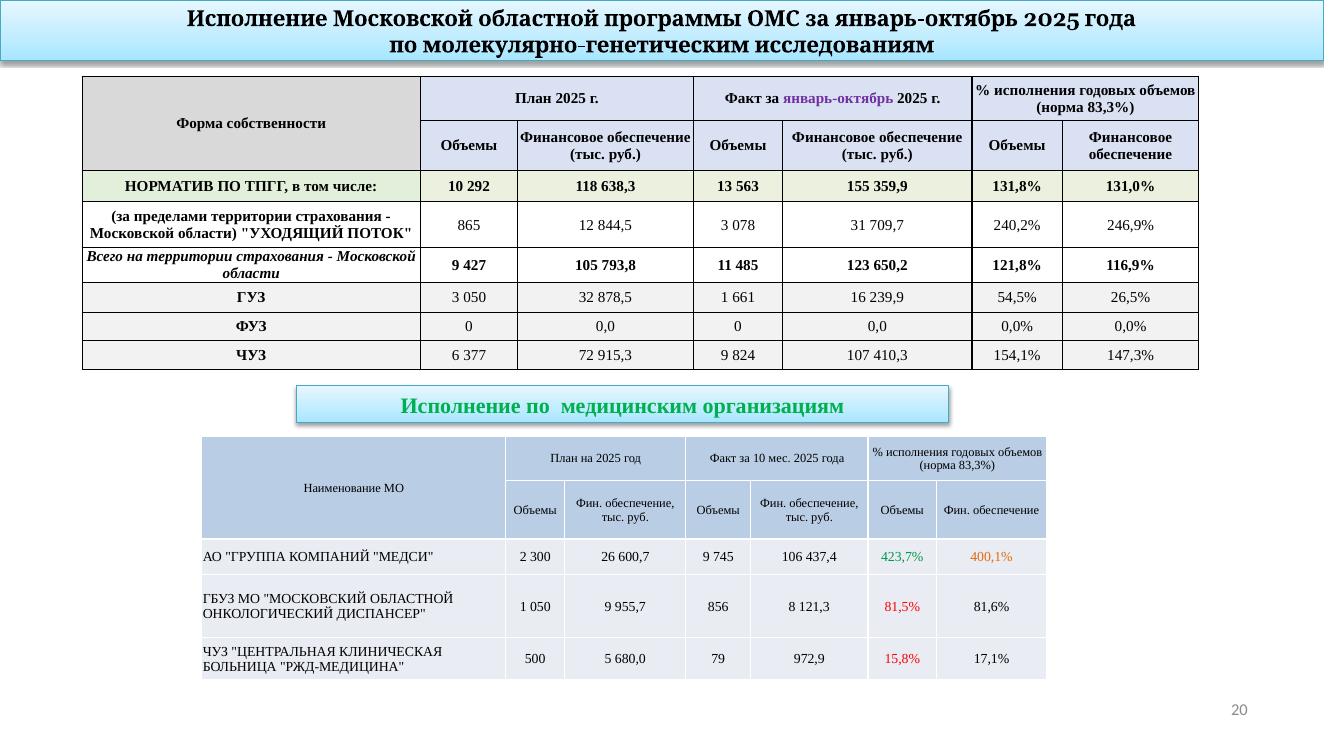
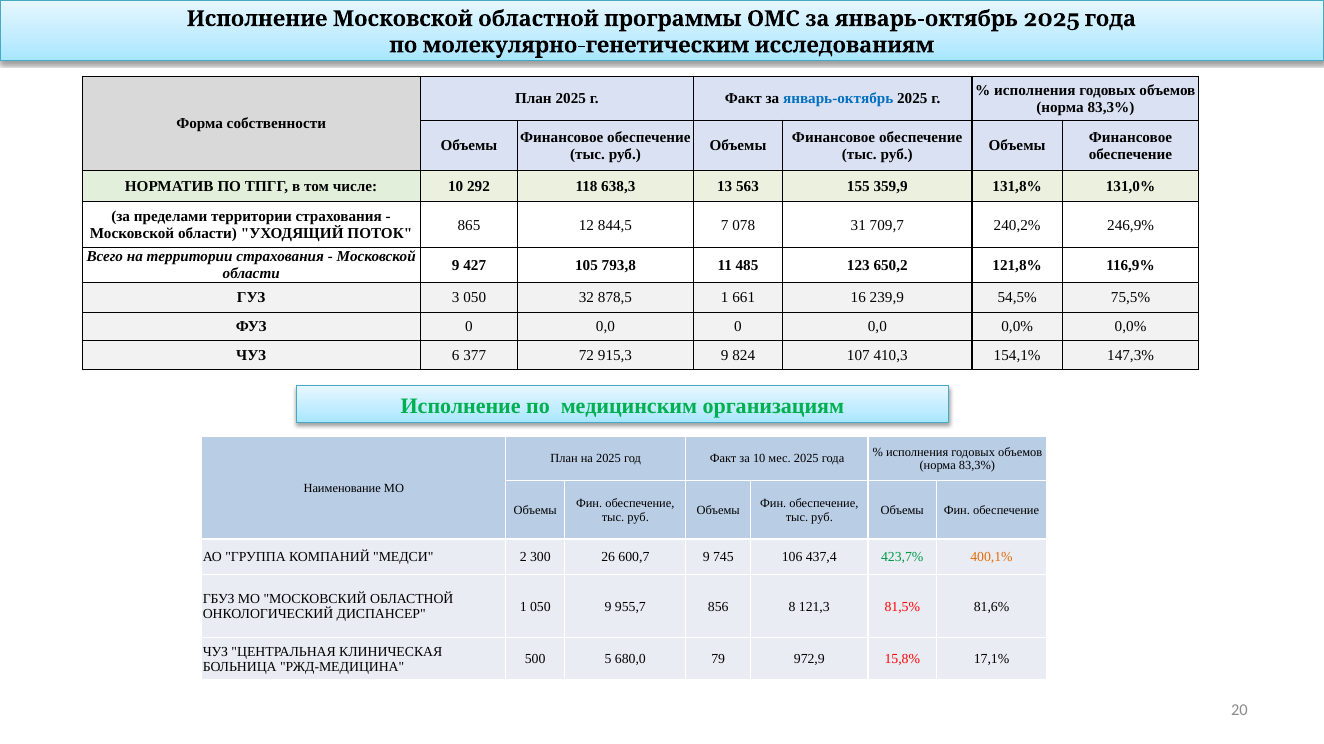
январь-октябрь colour: purple -> blue
844,5 3: 3 -> 7
26,5%: 26,5% -> 75,5%
